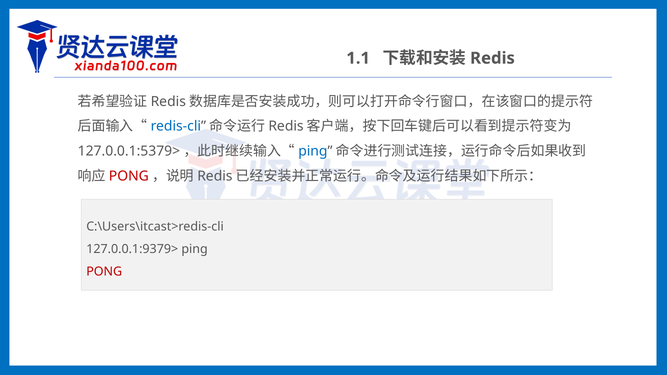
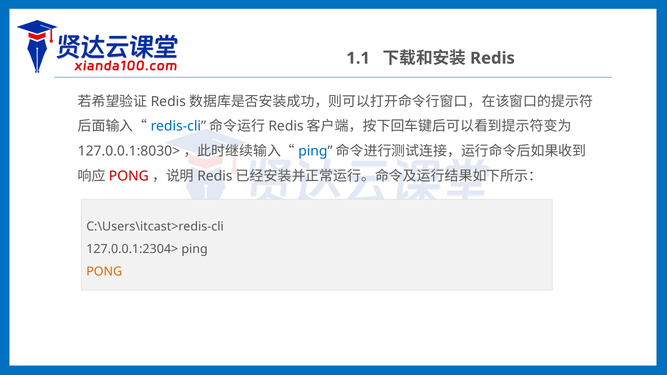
127.0.0.1:5379>: 127.0.0.1:5379> -> 127.0.0.1:8030>
127.0.0.1:9379>: 127.0.0.1:9379> -> 127.0.0.1:2304>
PONG at (104, 272) colour: red -> orange
